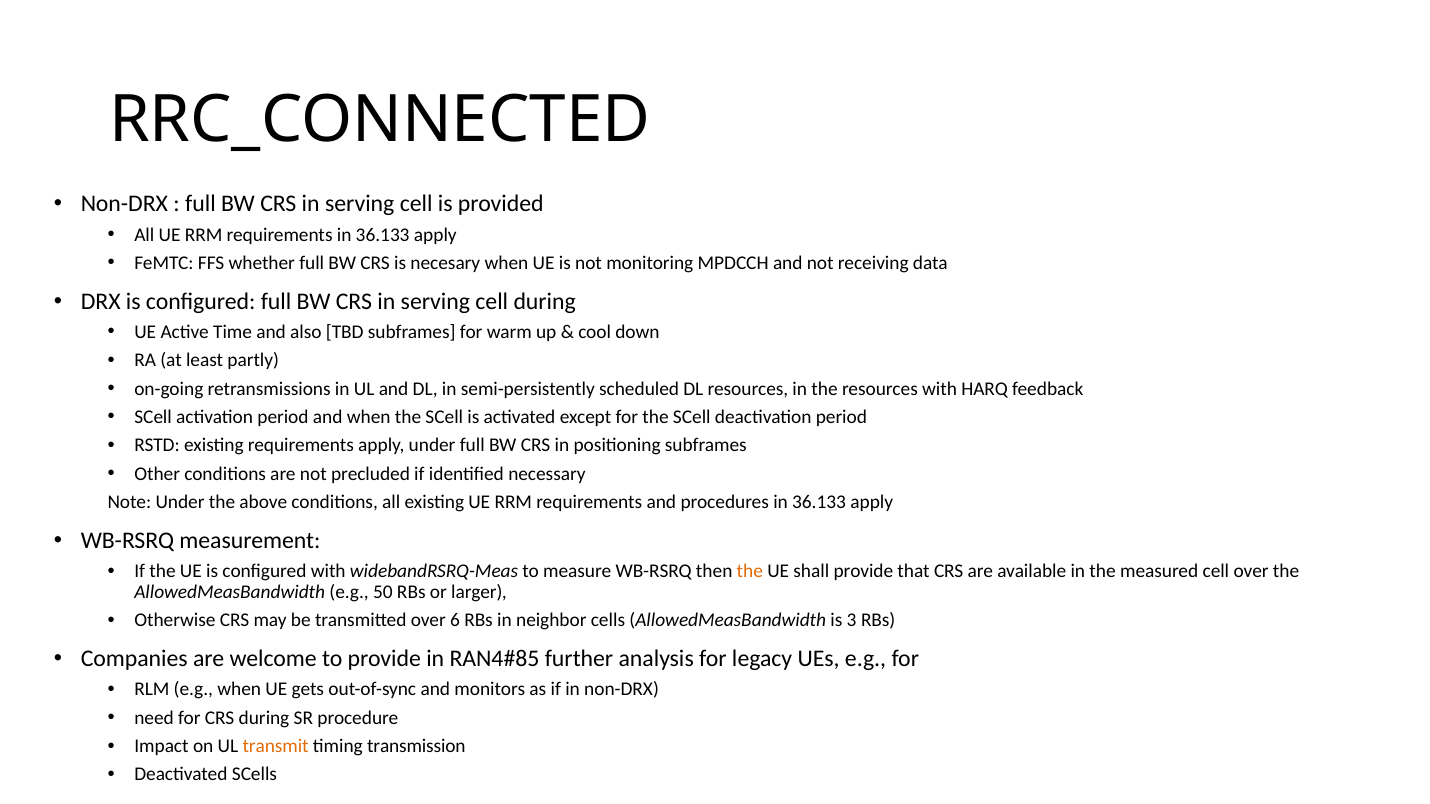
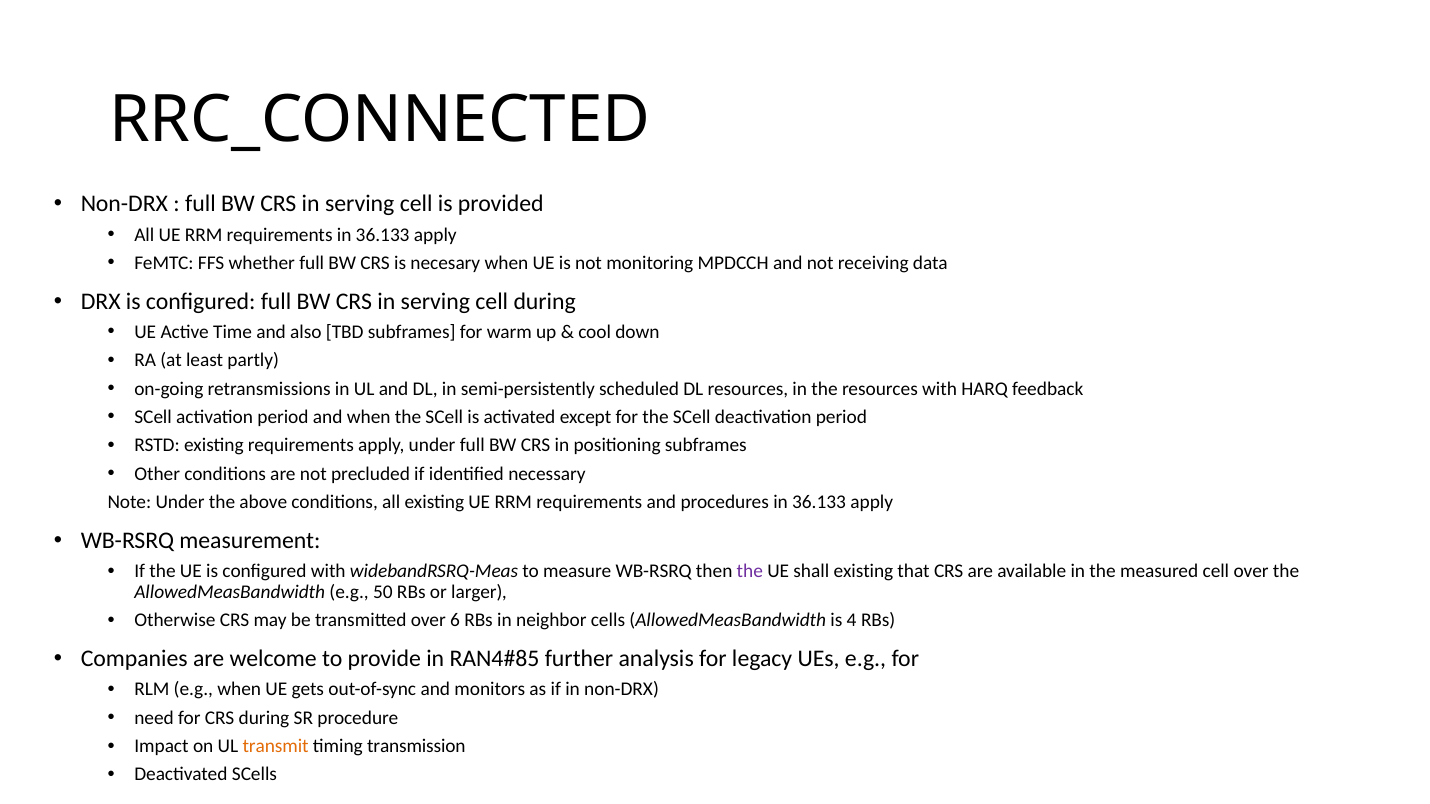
the at (750, 571) colour: orange -> purple
shall provide: provide -> existing
3: 3 -> 4
